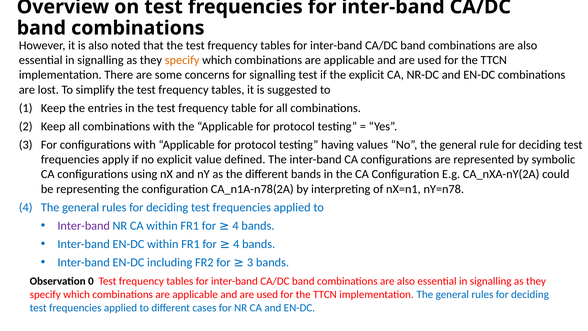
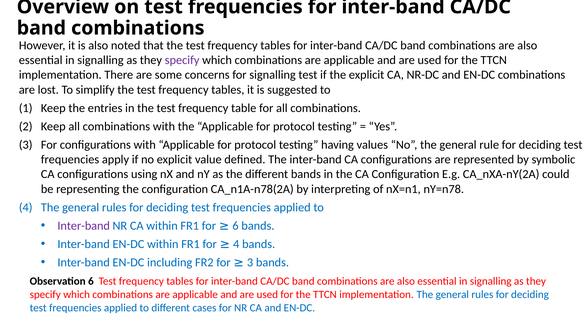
specify at (182, 60) colour: orange -> purple
4 at (236, 226): 4 -> 6
Observation 0: 0 -> 6
